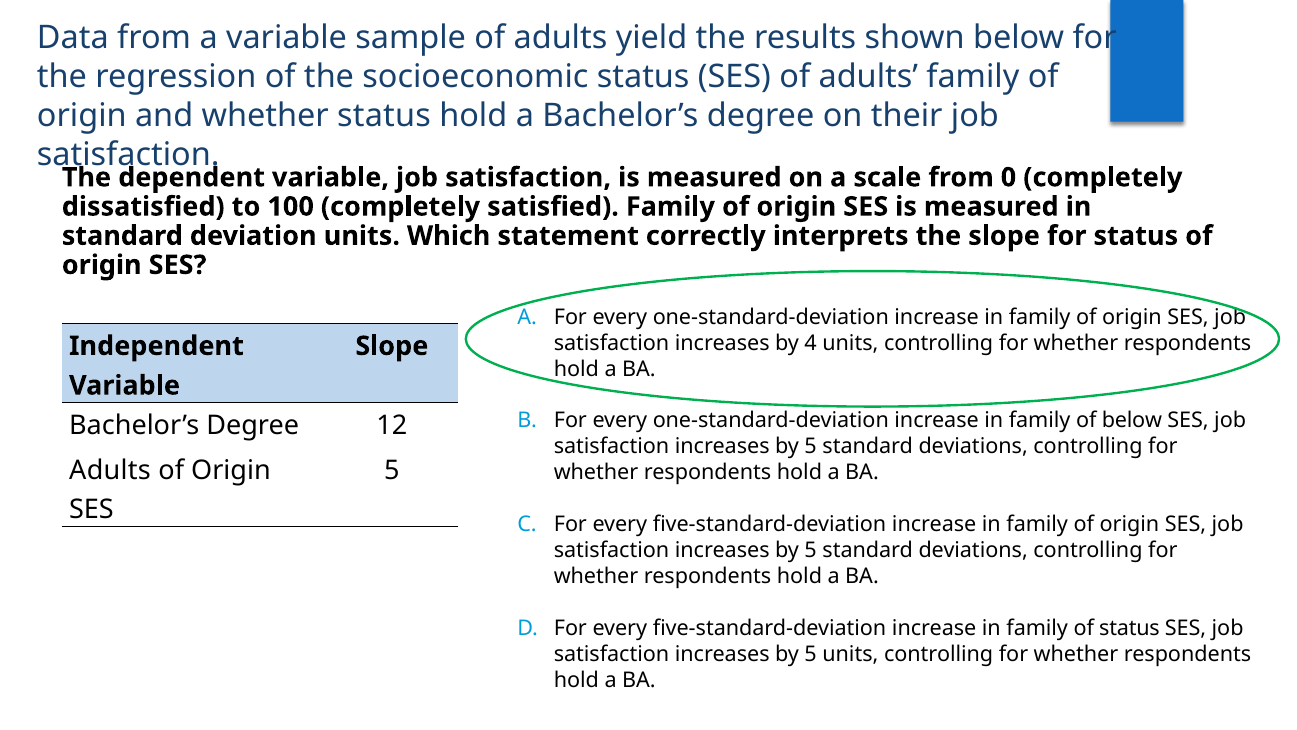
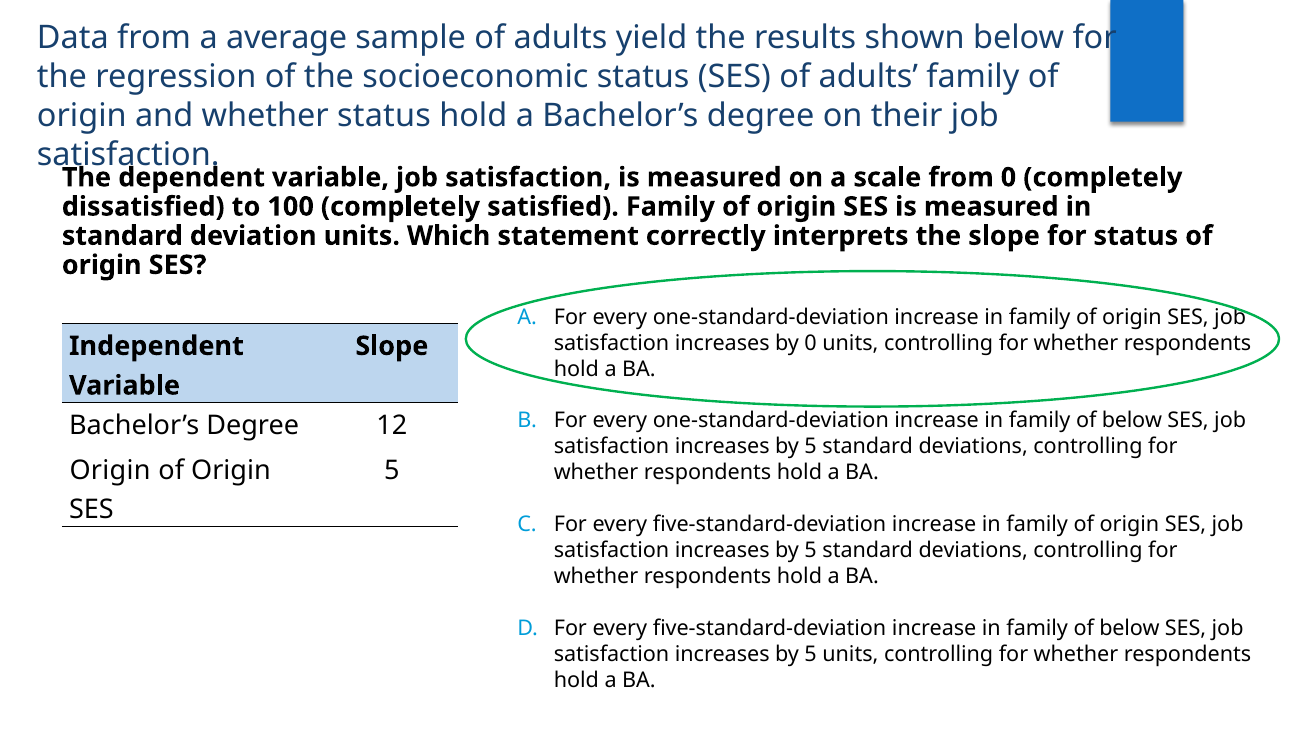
a variable: variable -> average
by 4: 4 -> 0
Adults at (110, 470): Adults -> Origin
status at (1129, 628): status -> below
